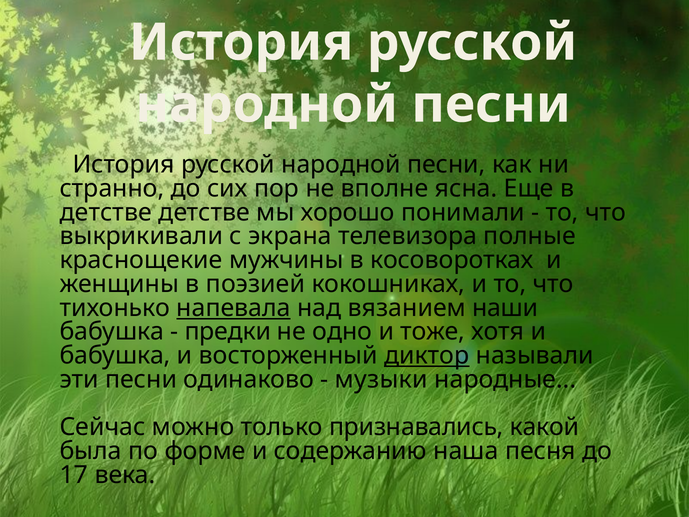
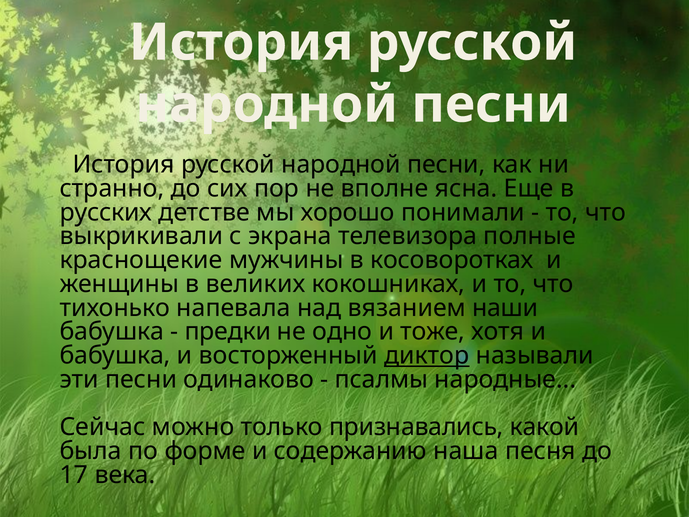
детстве at (106, 212): детстве -> русских
поэзией: поэзией -> великих
напевала underline: present -> none
музыки: музыки -> псалмы
